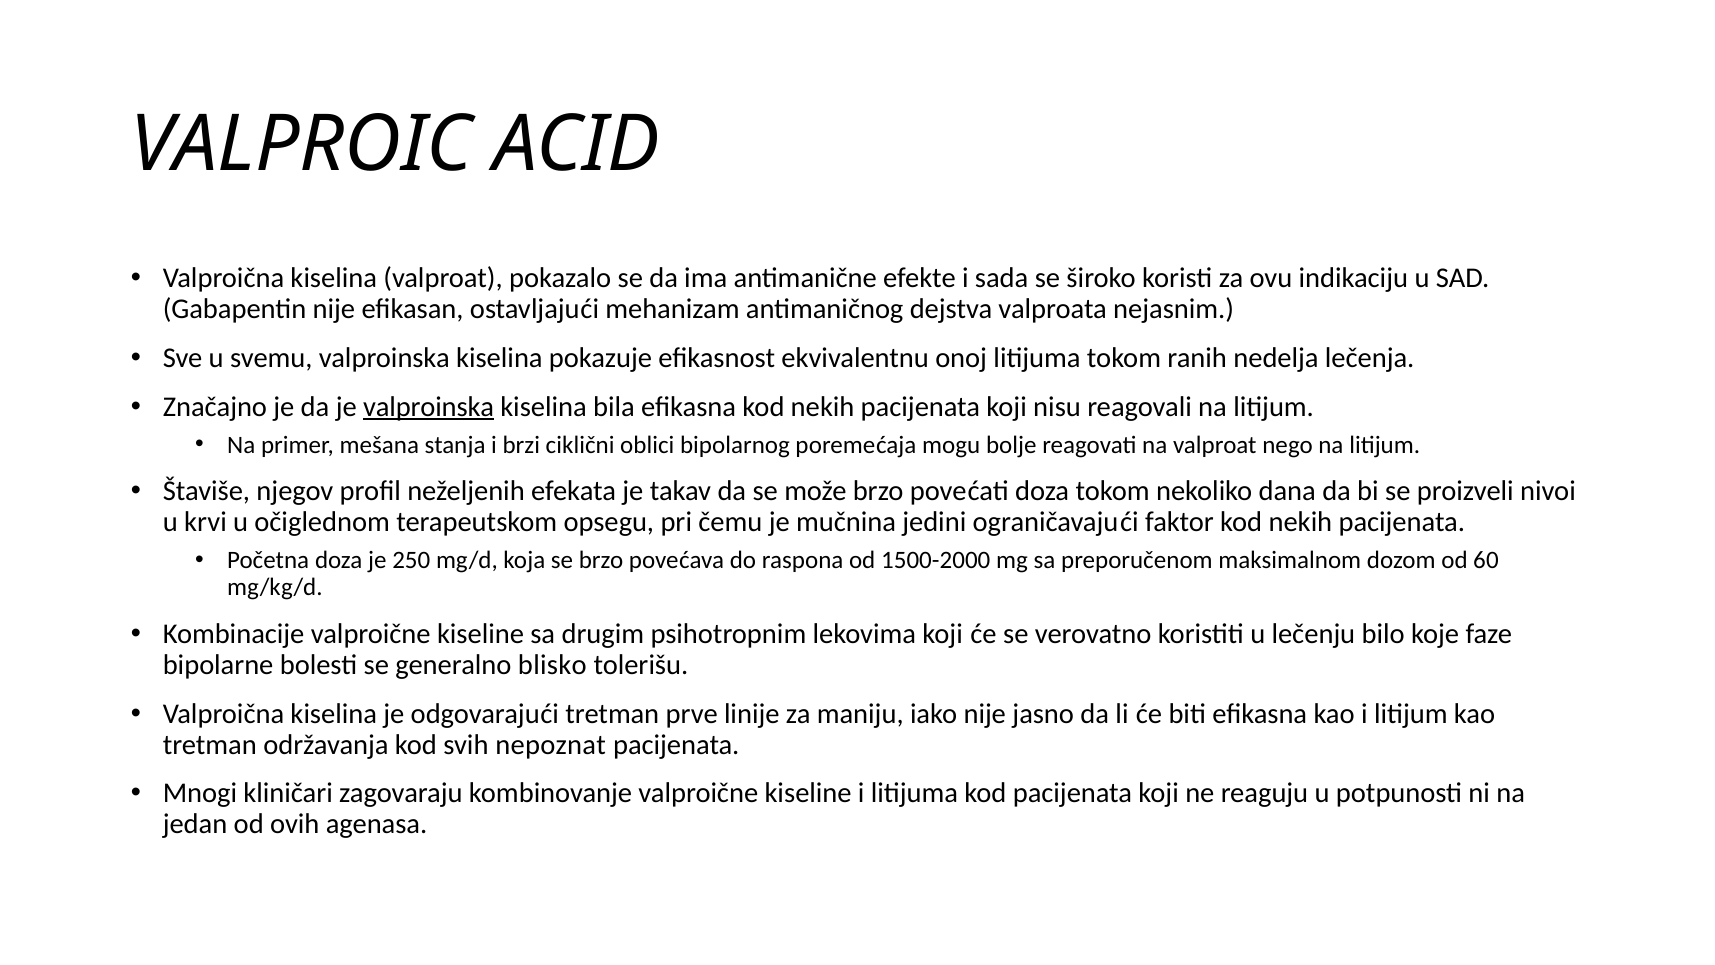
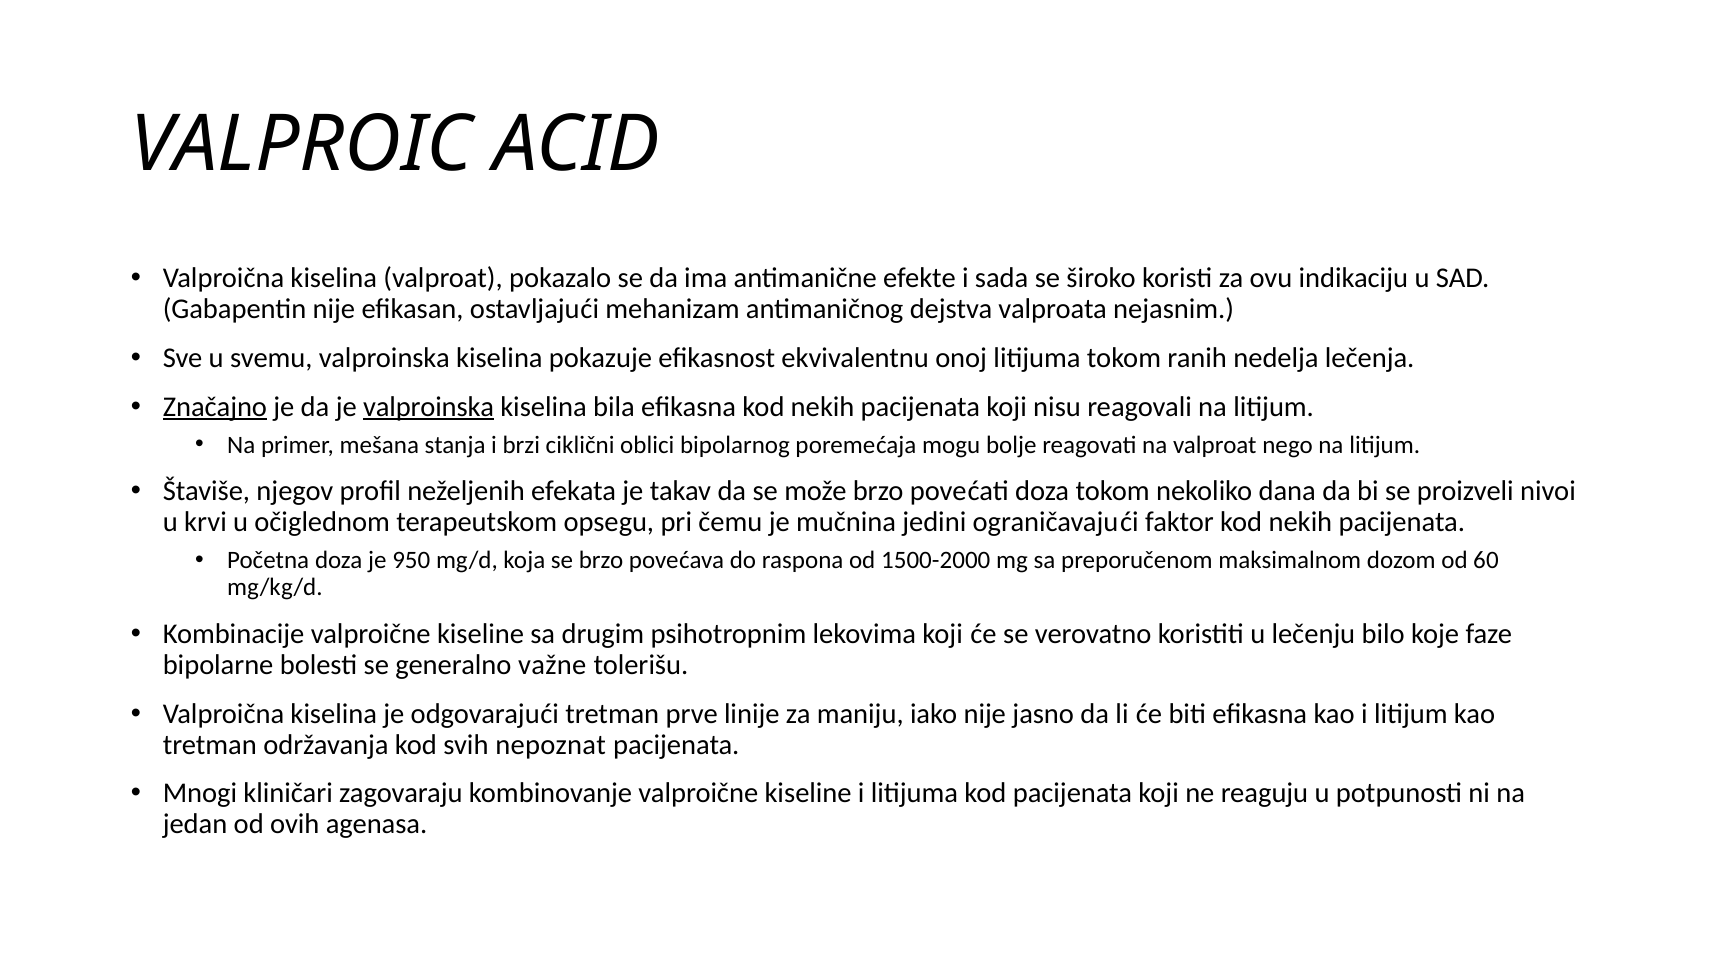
Značajno underline: none -> present
250: 250 -> 950
blisko: blisko -> važne
